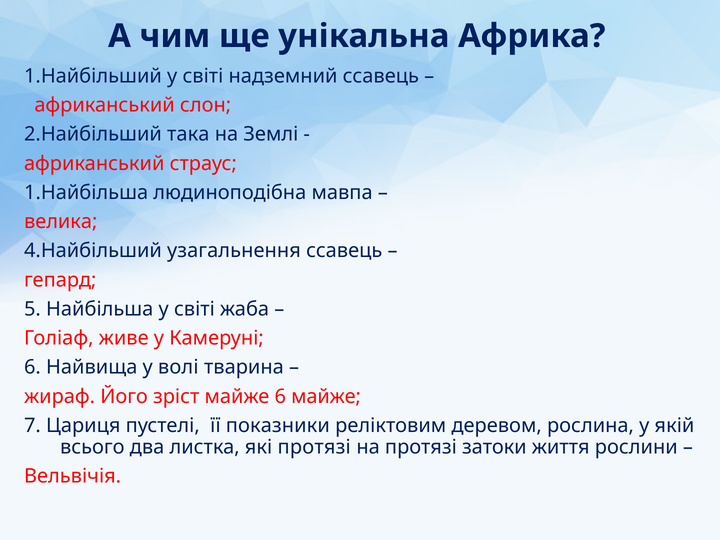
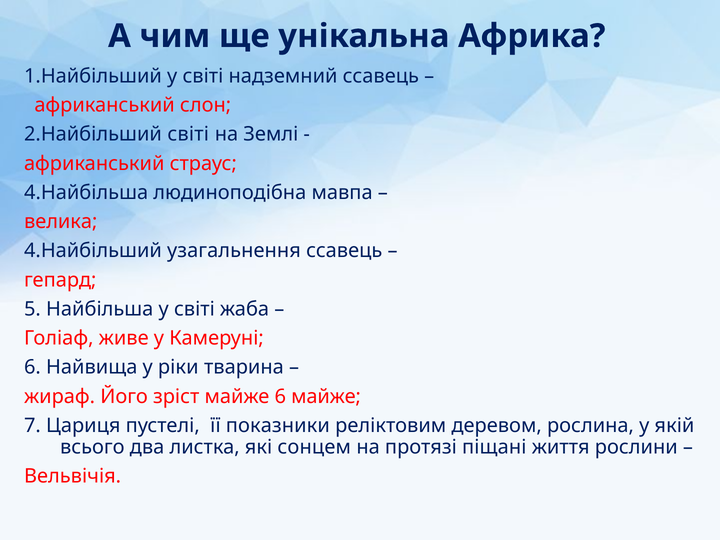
2.Найбільший така: така -> світі
1.Найбільша: 1.Найбільша -> 4.Найбільша
волі: волі -> ріки
які протязі: протязі -> сонцем
затоки: затоки -> піщані
